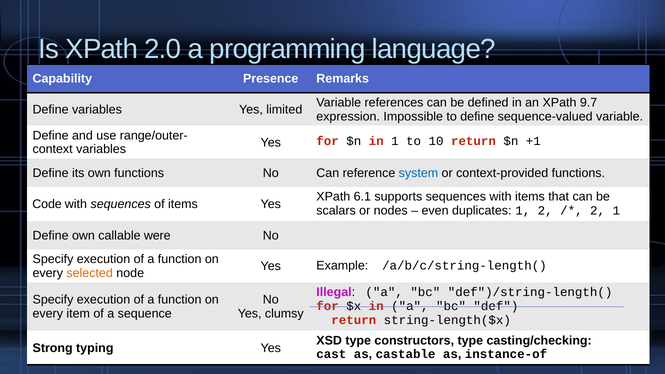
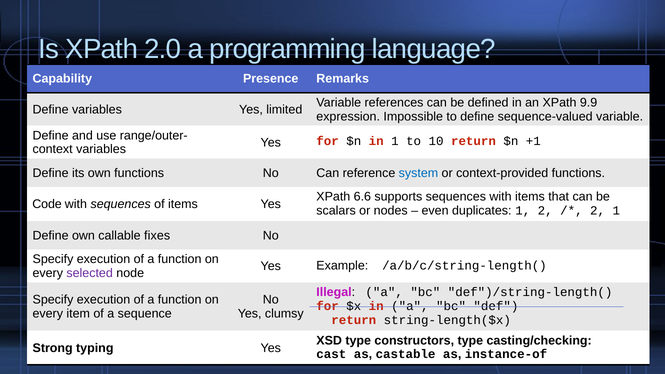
9.7: 9.7 -> 9.9
6.1: 6.1 -> 6.6
were: were -> fixes
selected colour: orange -> purple
